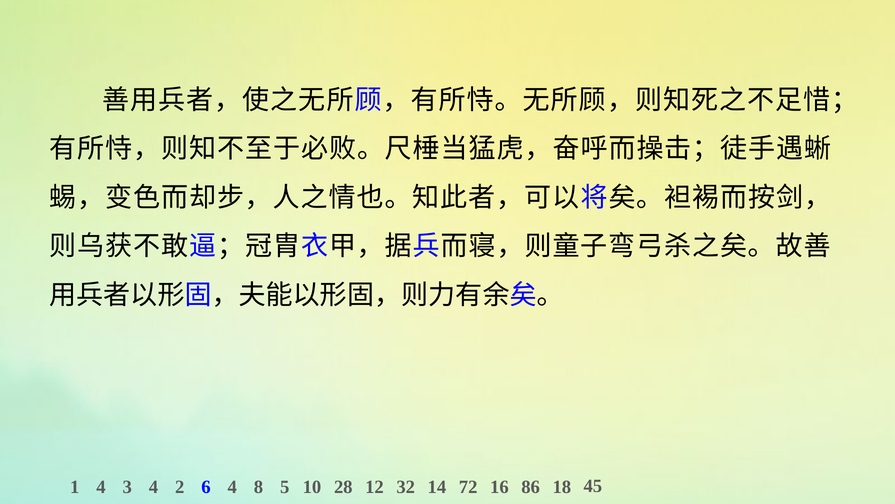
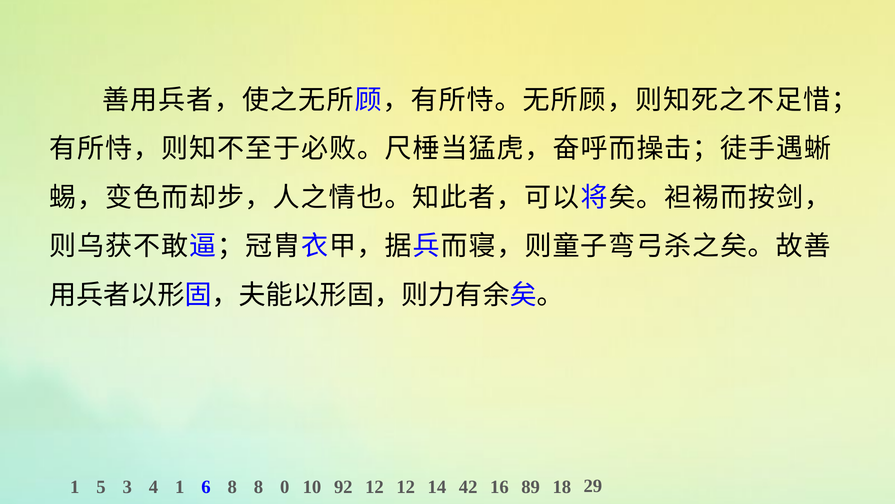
1 4: 4 -> 5
4 2: 2 -> 1
6 4: 4 -> 8
5: 5 -> 0
28: 28 -> 92
12 32: 32 -> 12
72: 72 -> 42
86: 86 -> 89
45: 45 -> 29
